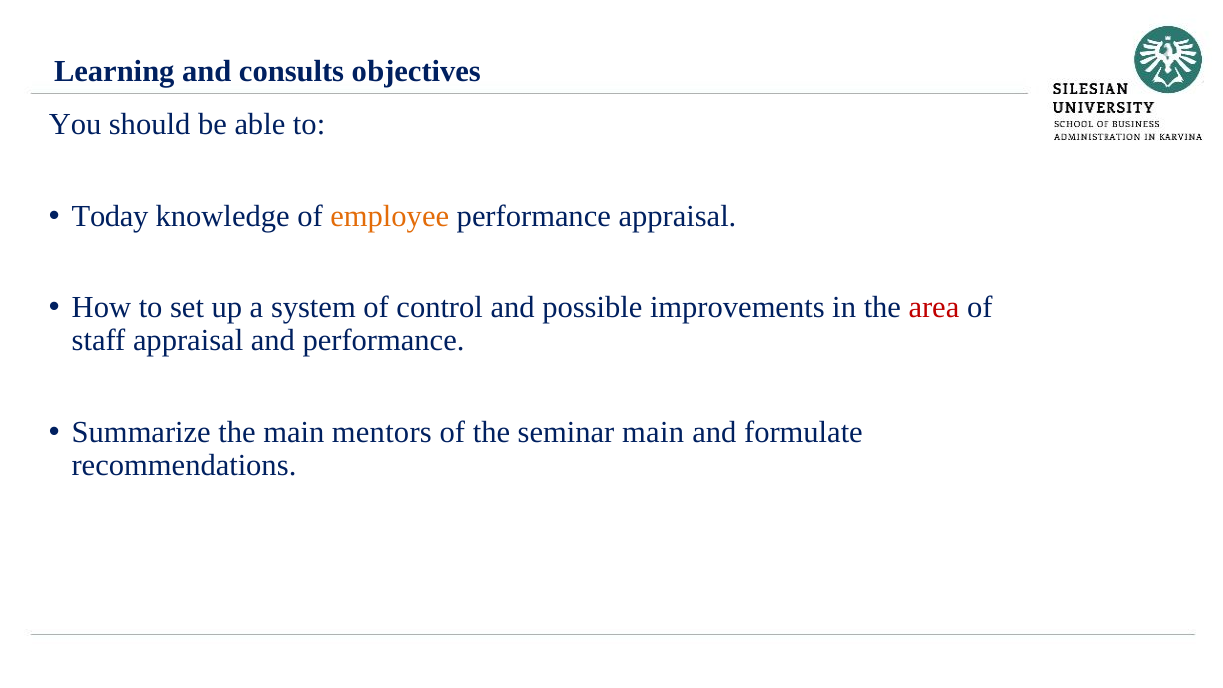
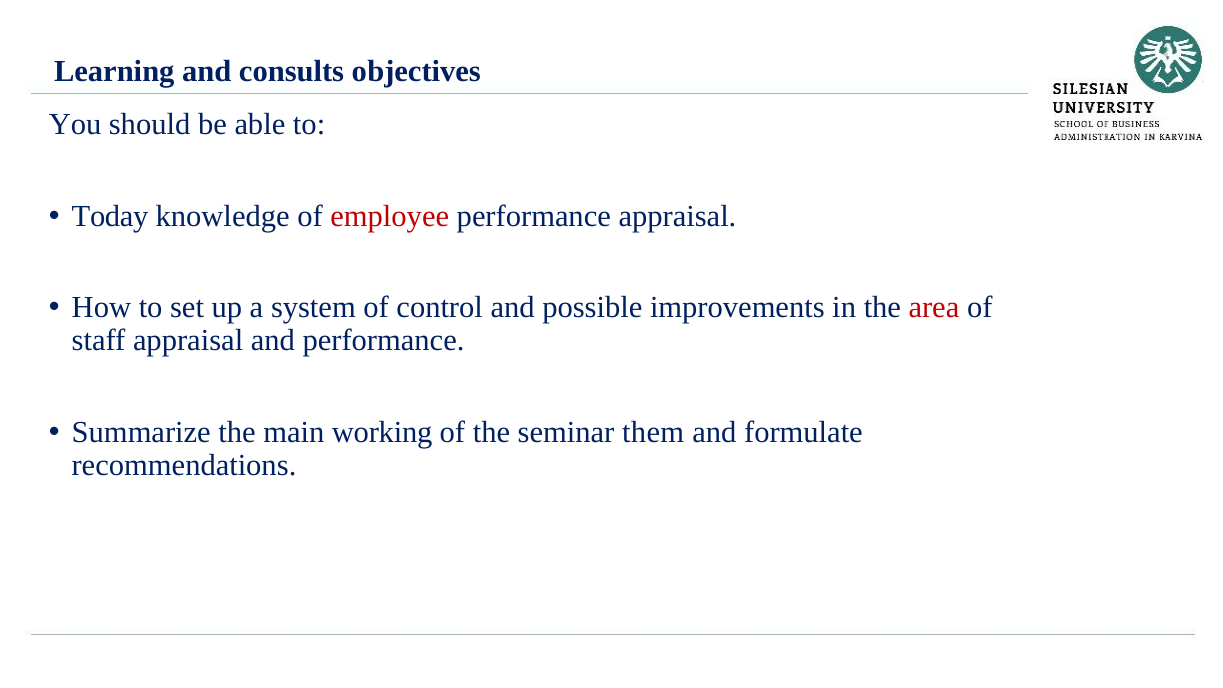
employee colour: orange -> red
mentors: mentors -> working
seminar main: main -> them
